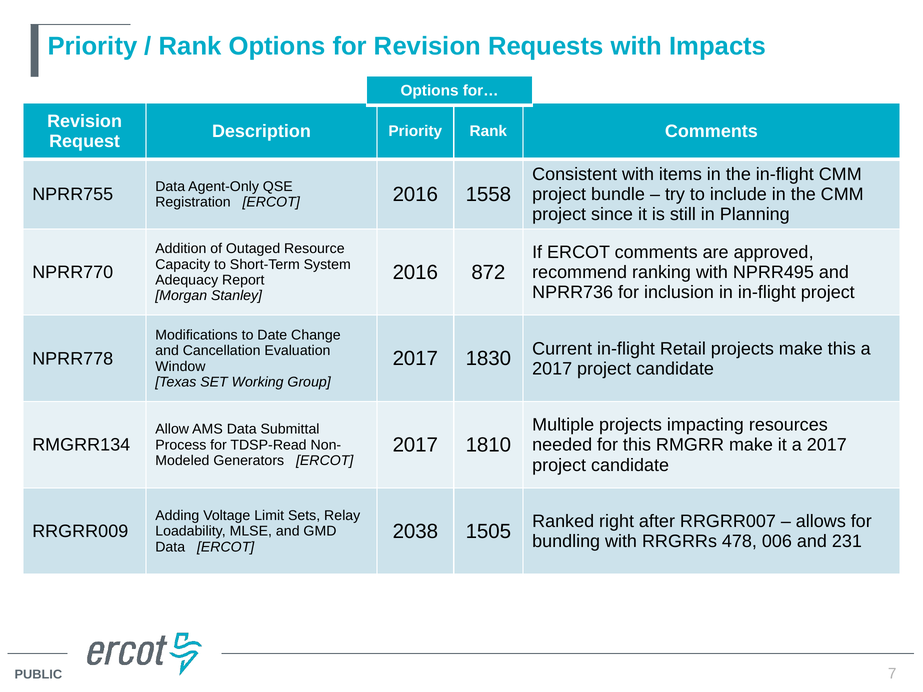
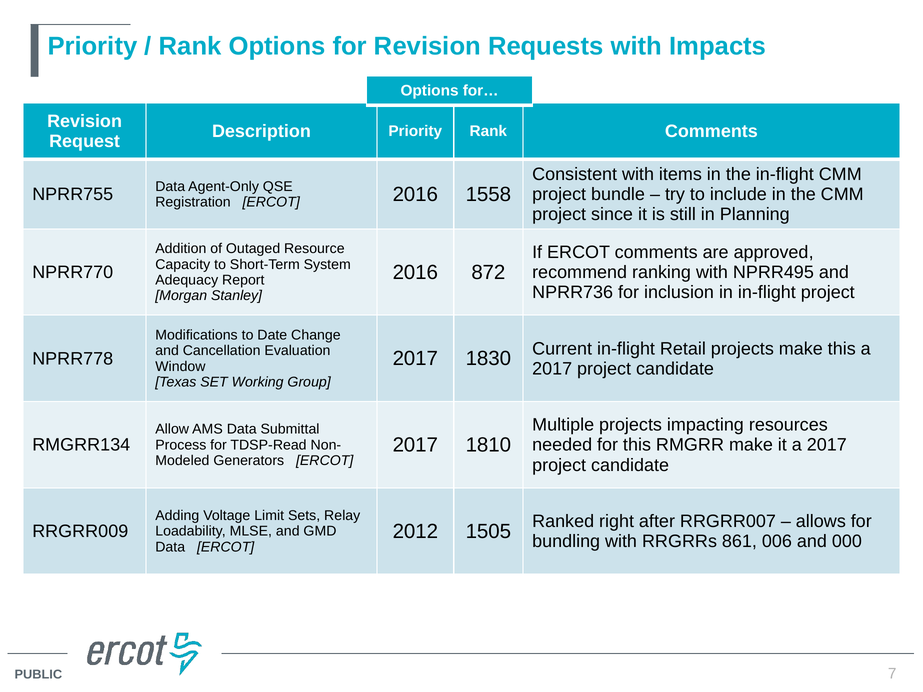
2038: 2038 -> 2012
478: 478 -> 861
231: 231 -> 000
